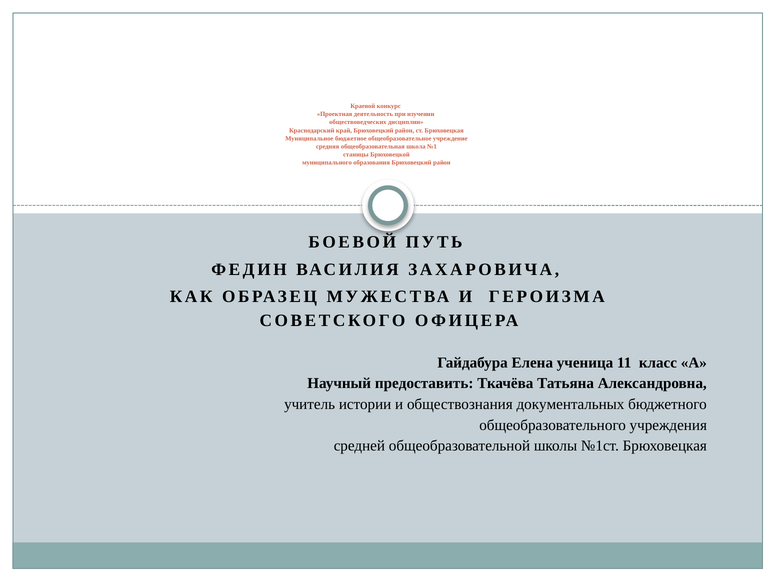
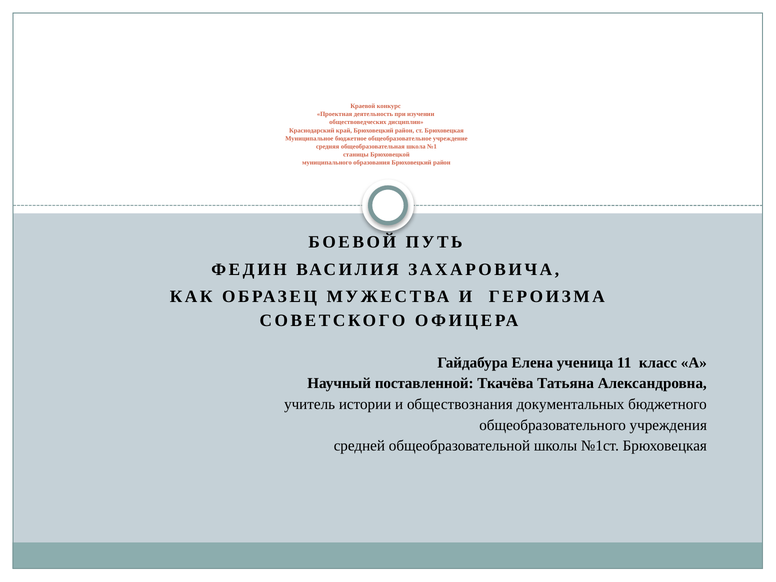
предоставить: предоставить -> поставленной
